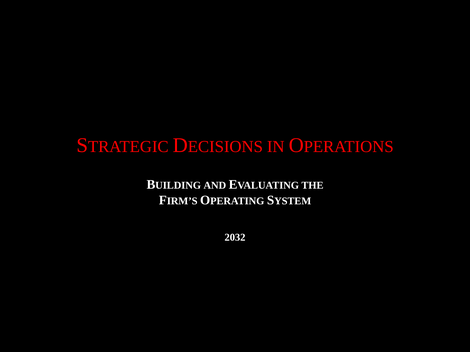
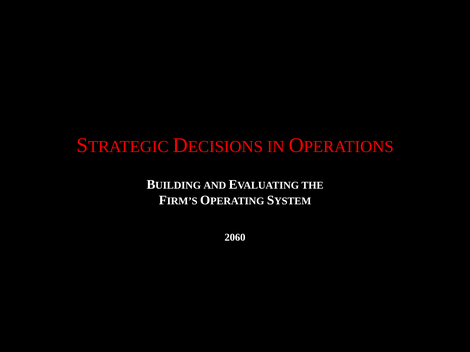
2032: 2032 -> 2060
